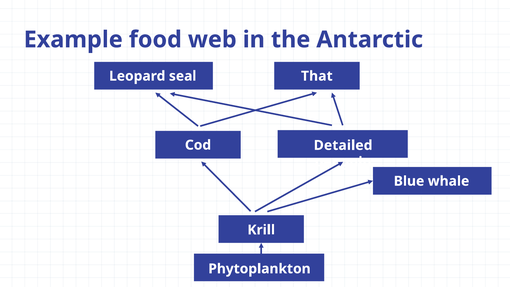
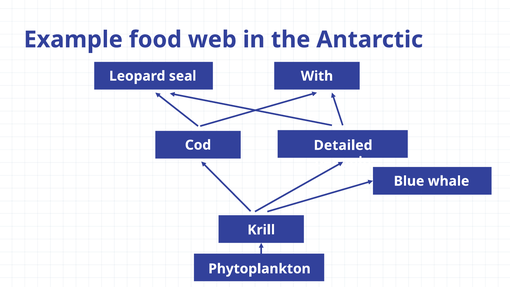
That: That -> With
